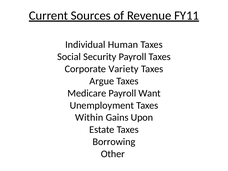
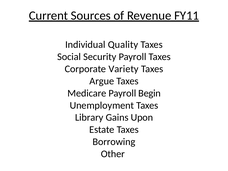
Human: Human -> Quality
Want: Want -> Begin
Within: Within -> Library
